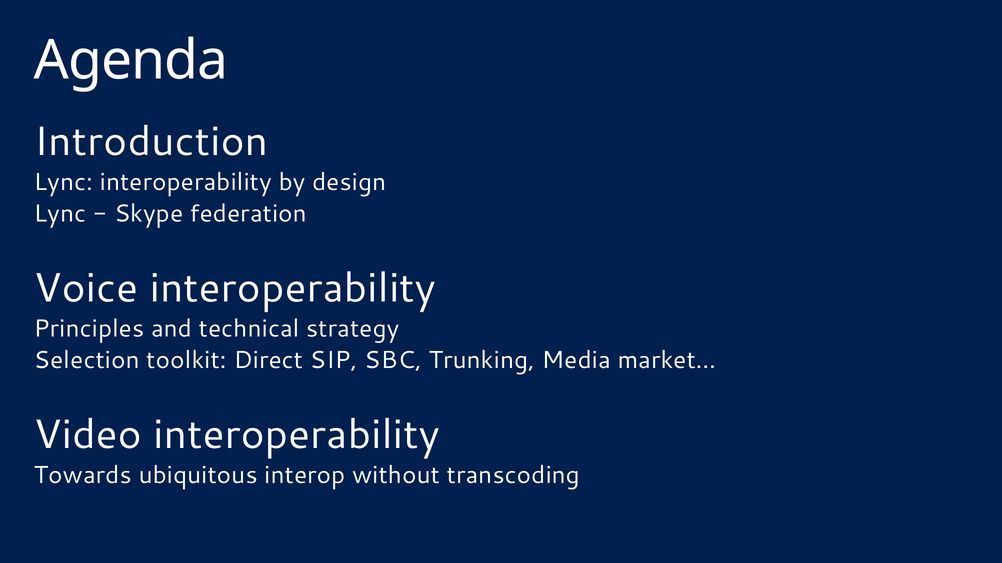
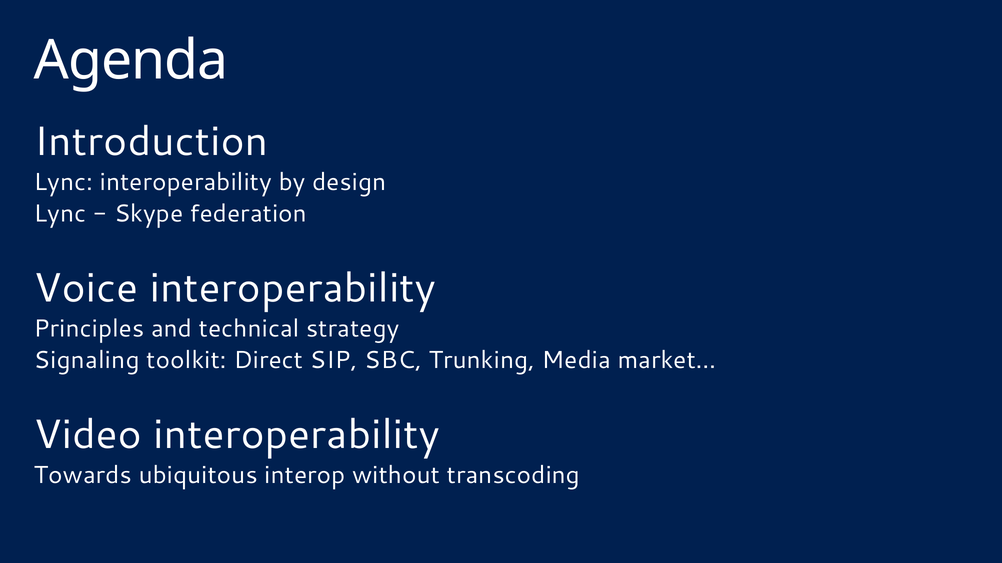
Selection: Selection -> Signaling
